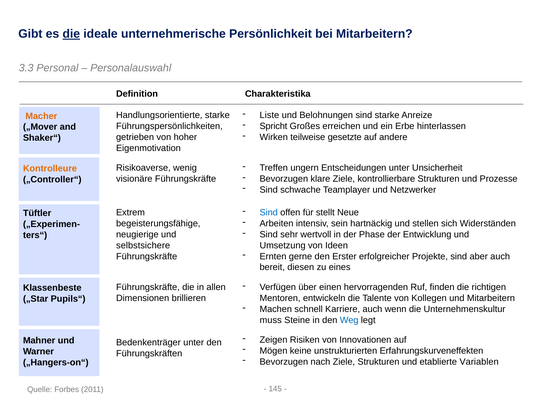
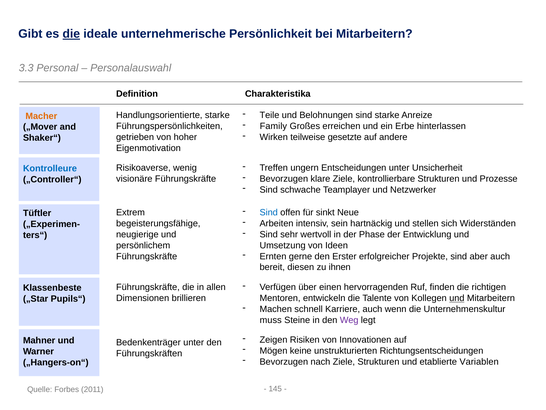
Liste: Liste -> Teile
Spricht: Spricht -> Family
Kontrolleure colour: orange -> blue
stellt: stellt -> sinkt
selbstsichere: selbstsichere -> persönlichem
eines: eines -> ihnen
und at (457, 298) underline: none -> present
Weg colour: blue -> purple
Erfahrungskurveneffekten: Erfahrungskurveneffekten -> Richtungsentscheidungen
